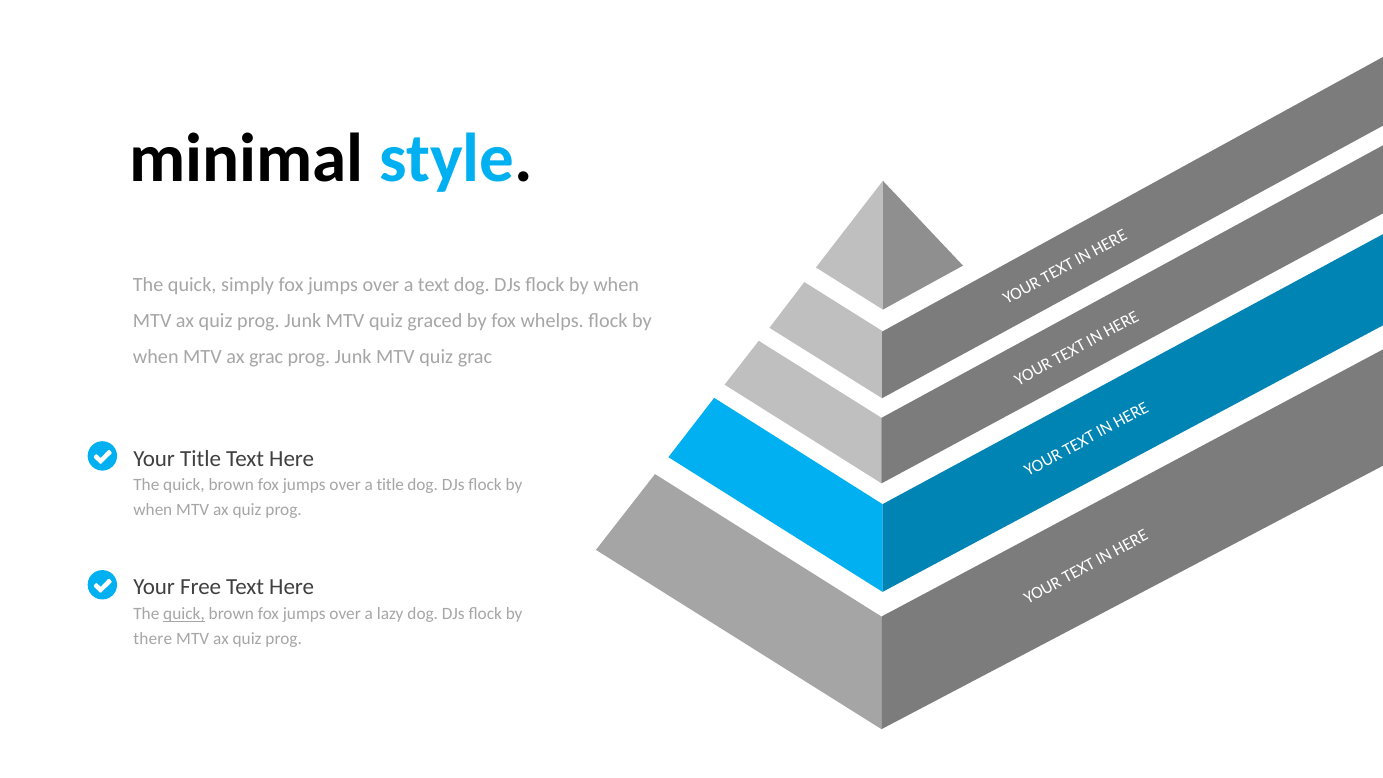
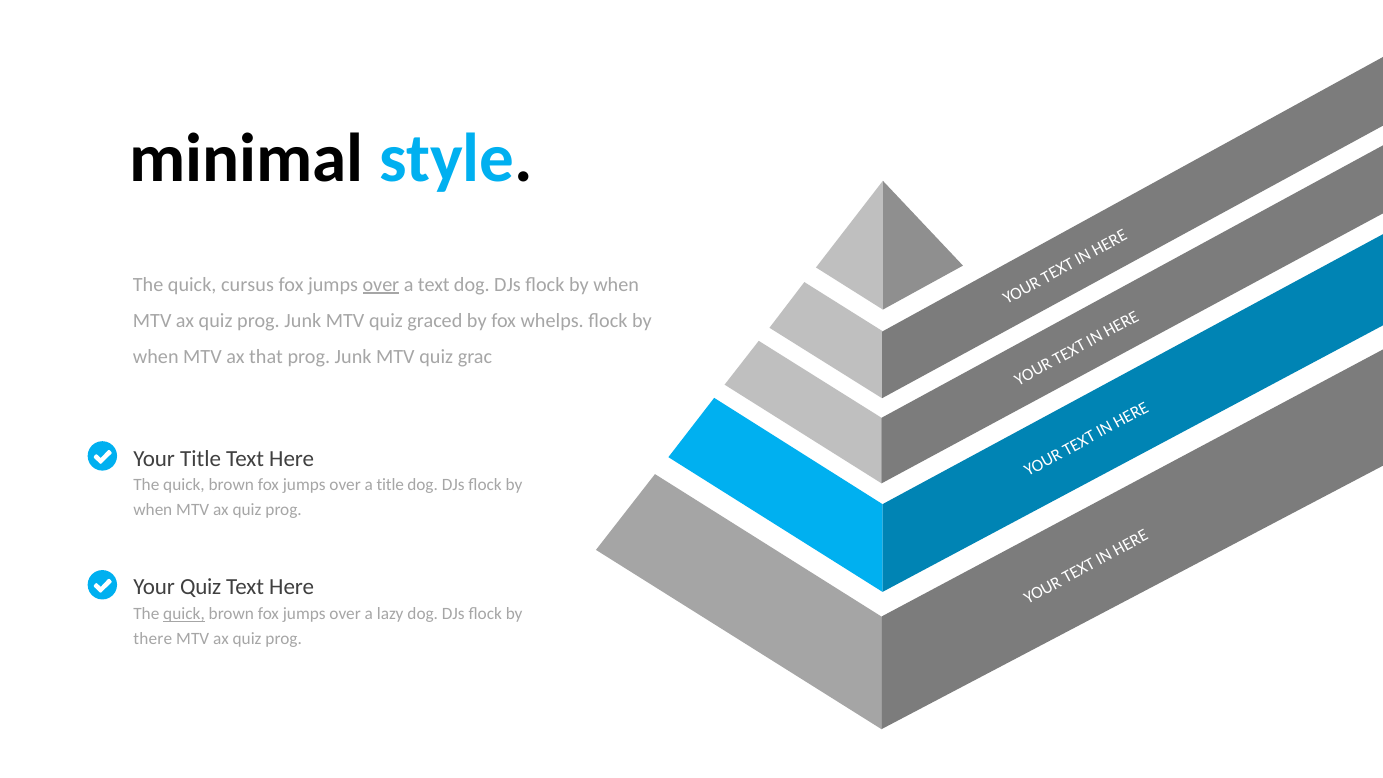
simply: simply -> cursus
over at (381, 284) underline: none -> present
ax grac: grac -> that
Your Free: Free -> Quiz
